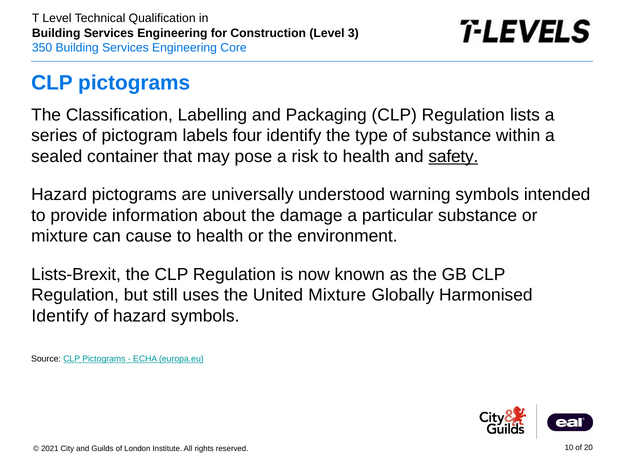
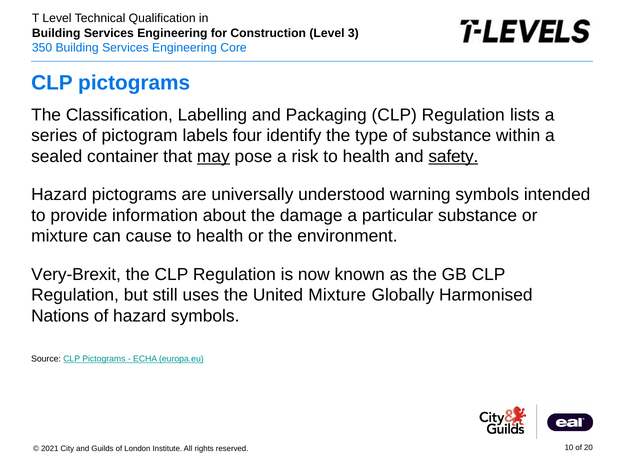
may underline: none -> present
Lists-Brexit: Lists-Brexit -> Very-Brexit
Identify at (60, 316): Identify -> Nations
